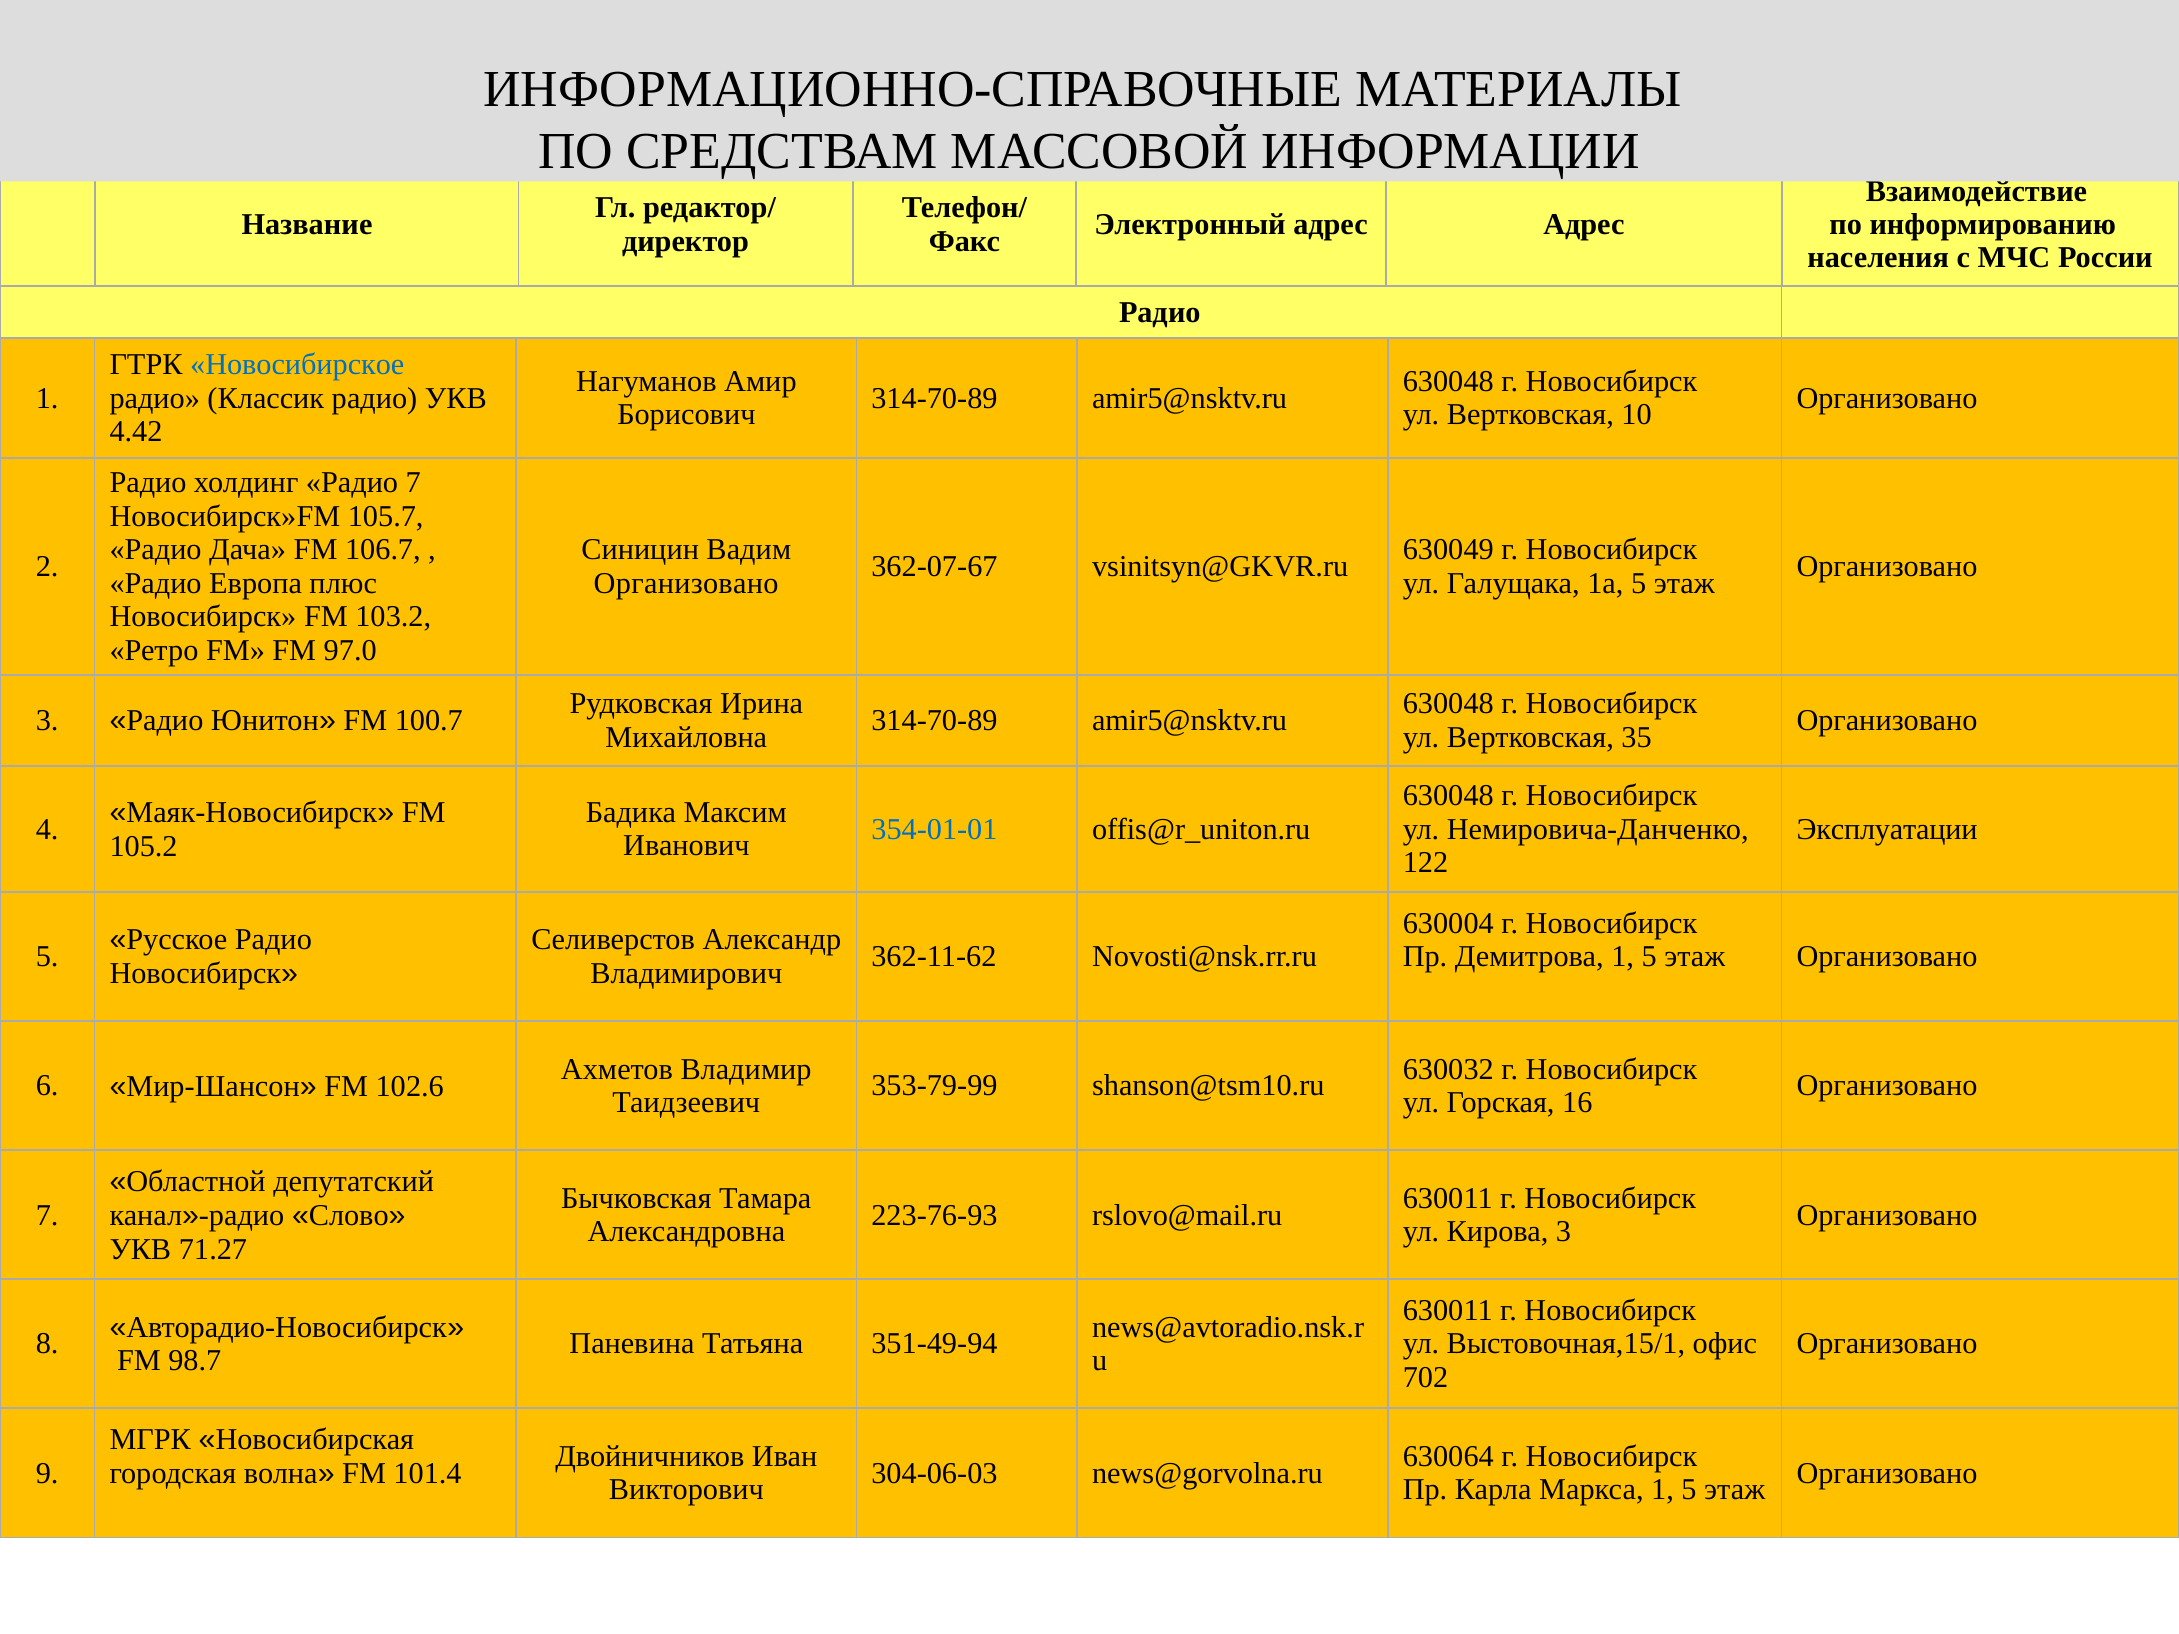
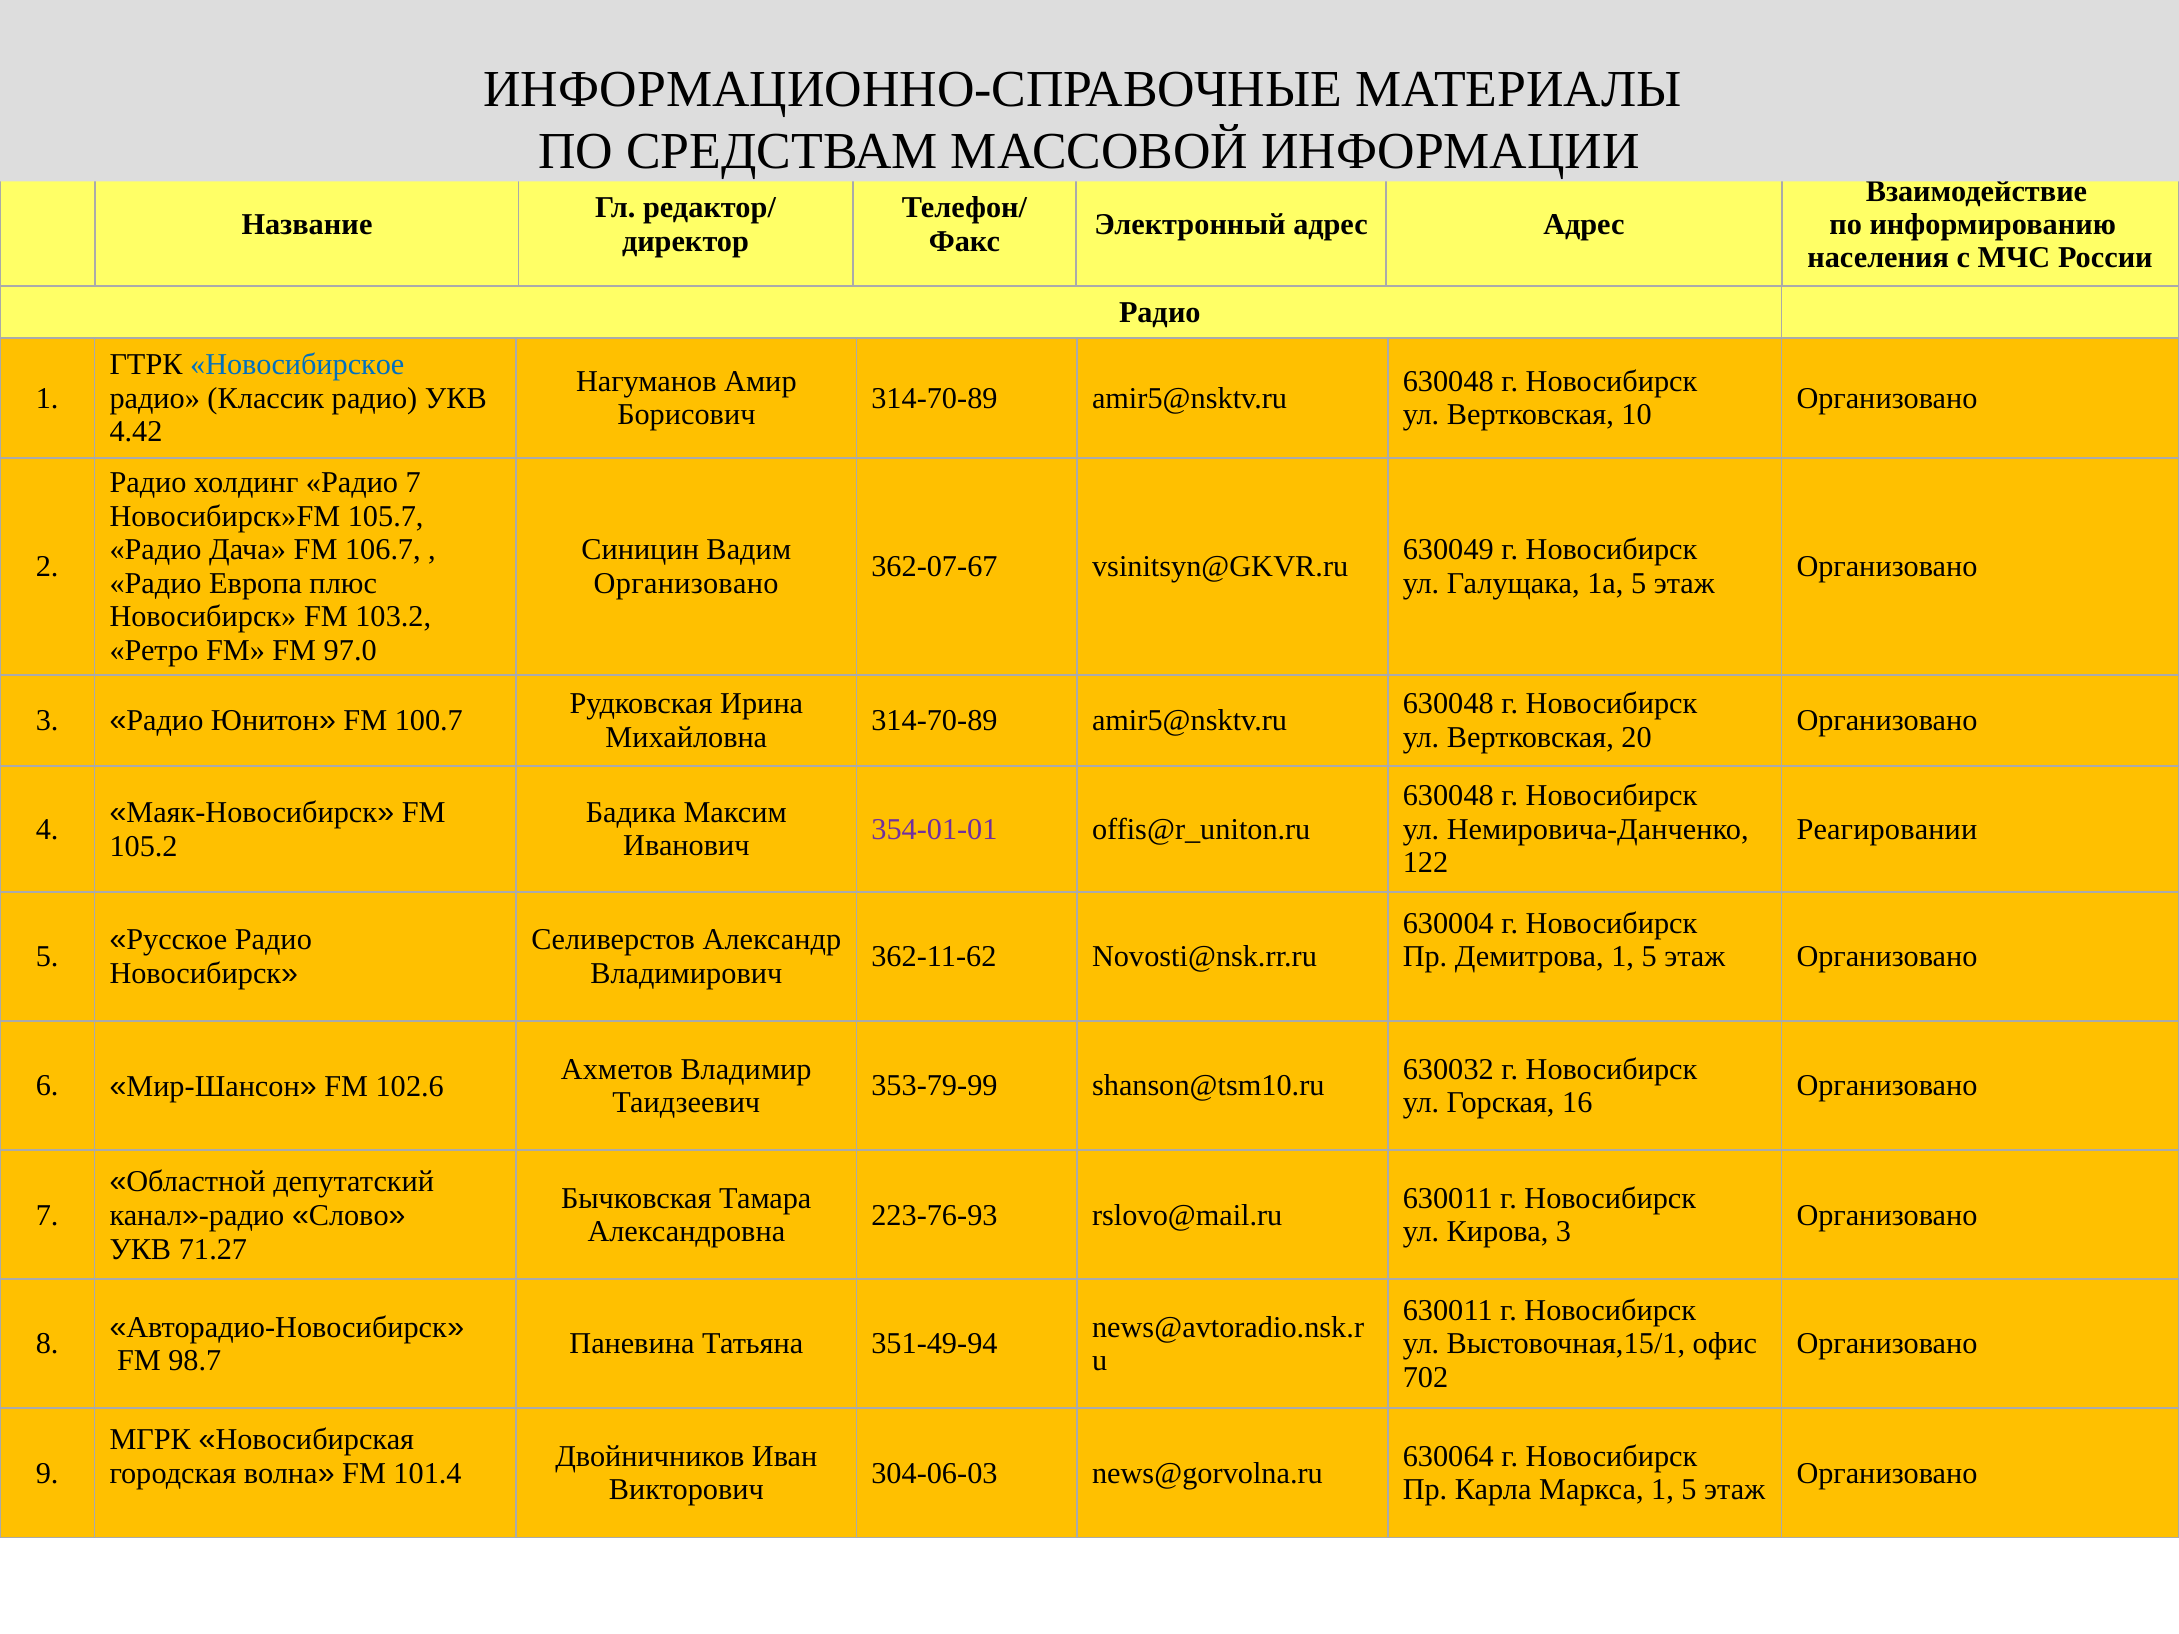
35: 35 -> 20
354-01-01 colour: blue -> purple
Эксплуатации: Эксплуатации -> Реагировании
